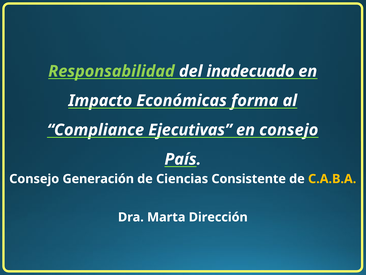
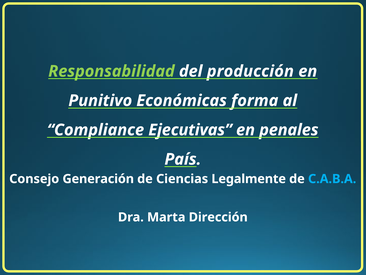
inadecuado: inadecuado -> producción
Impacto: Impacto -> Punitivo
en consejo: consejo -> penales
Consistente: Consistente -> Legalmente
C.A.B.A colour: yellow -> light blue
